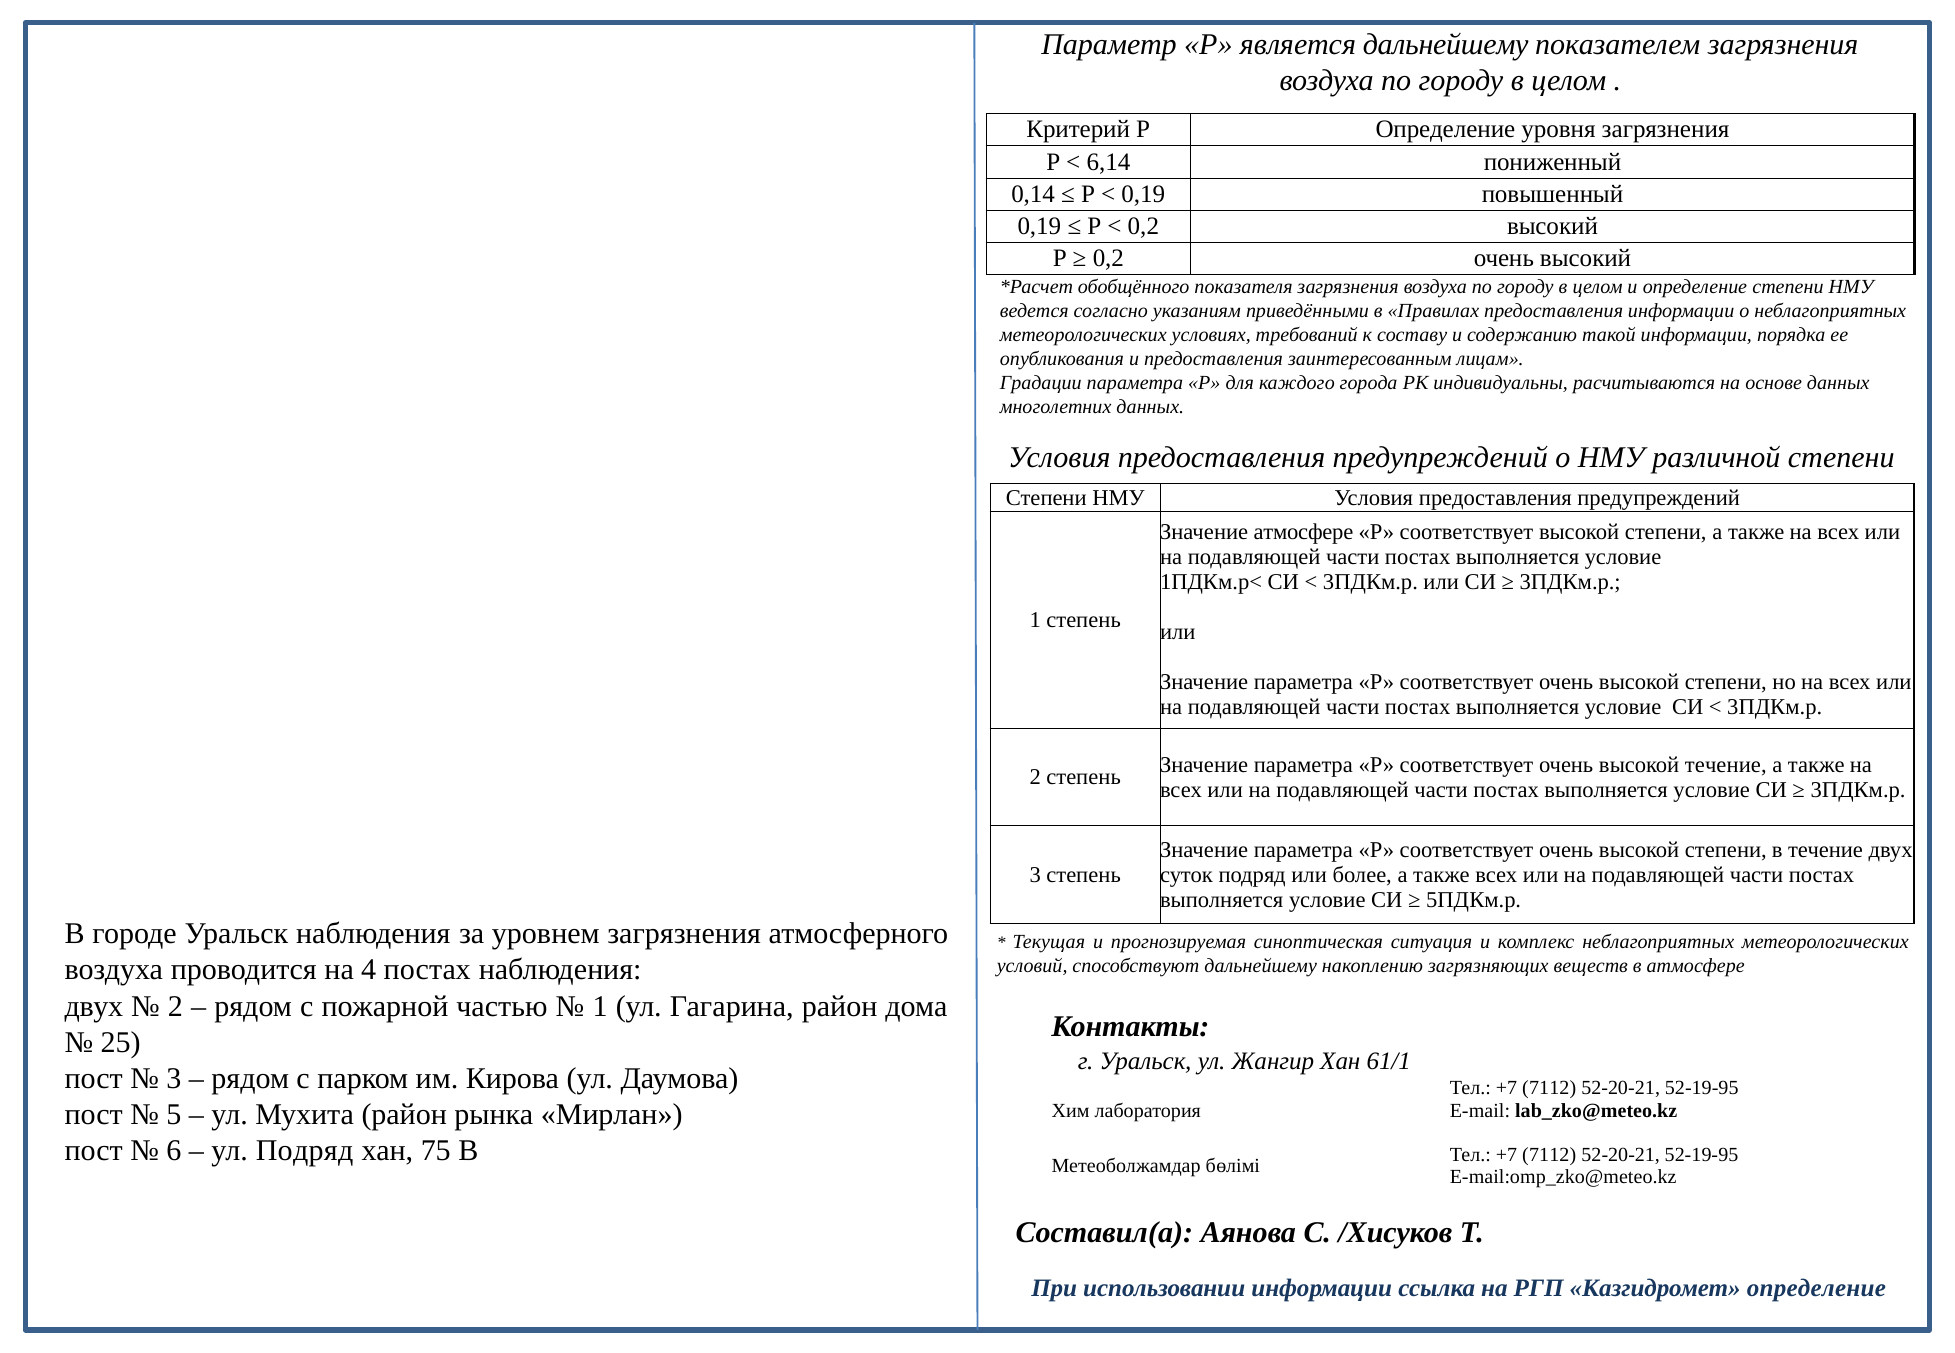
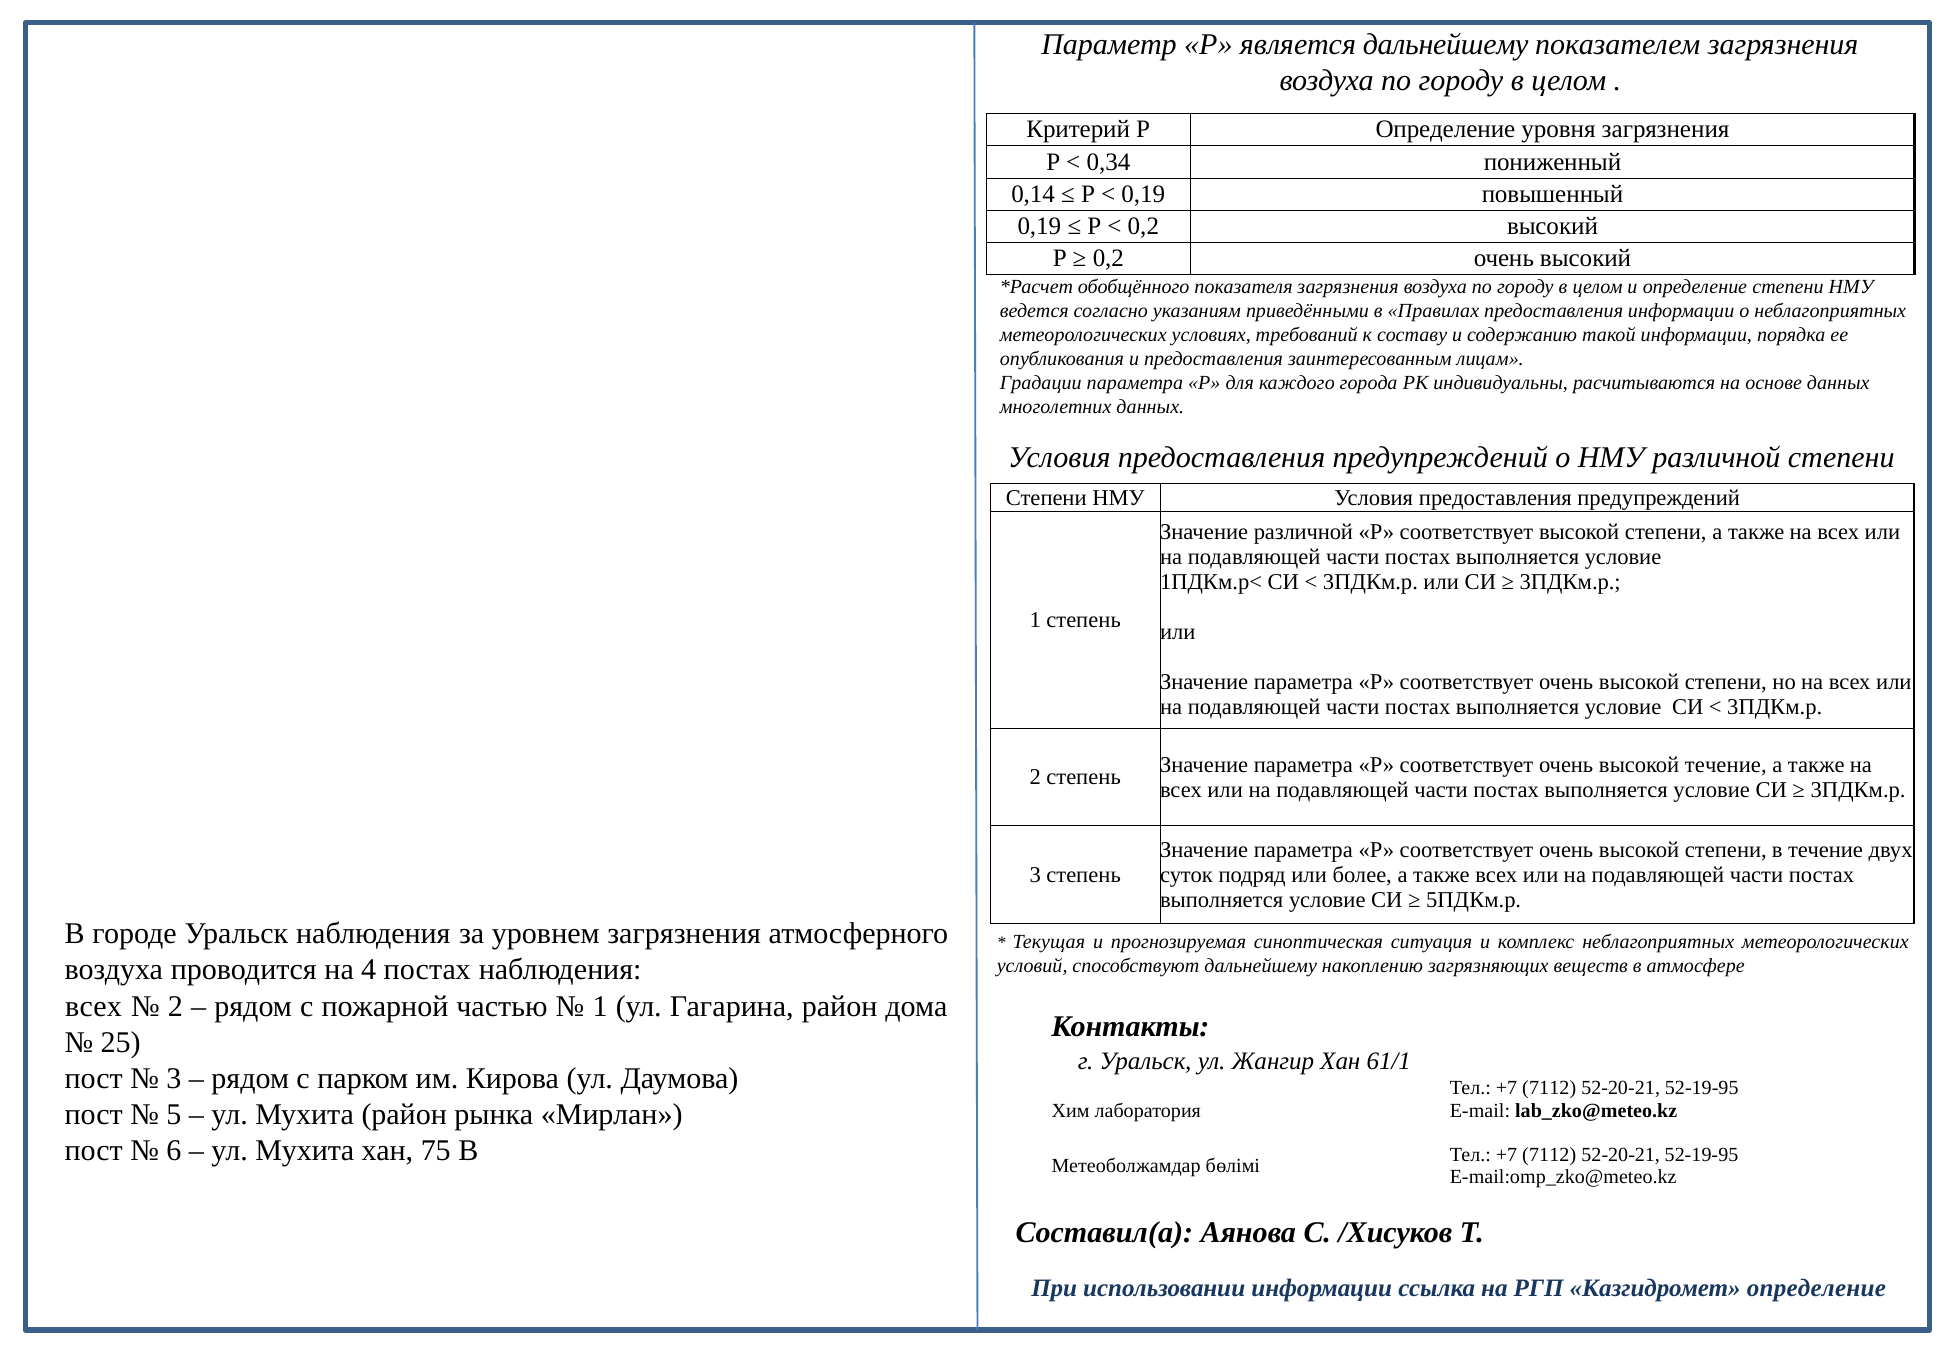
6,14: 6,14 -> 0,34
Значение атмосфере: атмосфере -> различной
двух at (94, 1006): двух -> всех
Подряд at (305, 1151): Подряд -> Мухита
